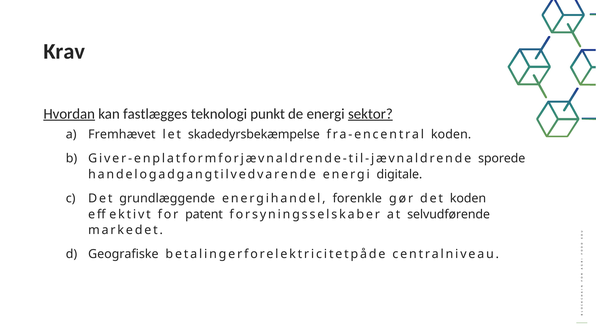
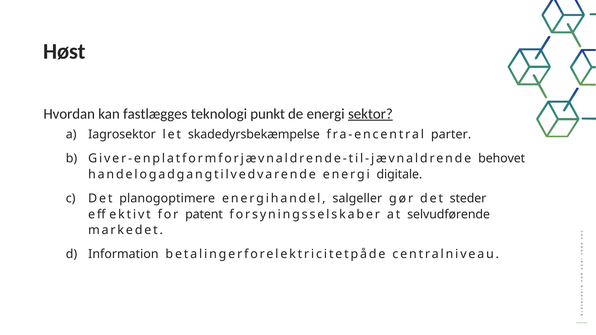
Krav: Krav -> Høst
Hvordan underline: present -> none
Fremhævet: Fremhævet -> Iagrosektor
fra-encentral koden: koden -> parter
sporede: sporede -> behovet
grundlæggende: grundlæggende -> planogoptimere
forenkle: forenkle -> salgeller
det koden: koden -> steder
Geografiske: Geografiske -> Information
